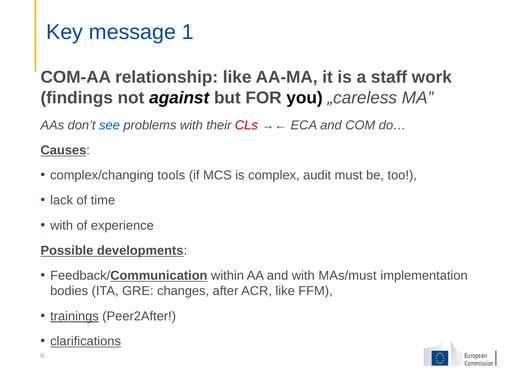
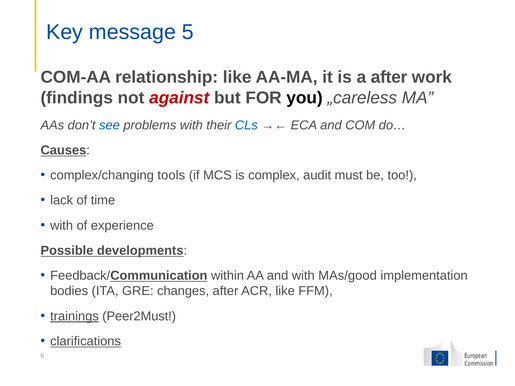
1: 1 -> 5
a staff: staff -> after
against colour: black -> red
CLs colour: red -> blue
MAs/must: MAs/must -> MAs/good
Peer2After: Peer2After -> Peer2Must
